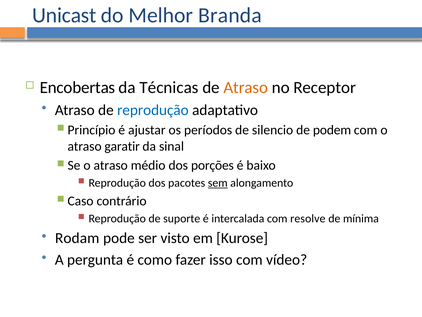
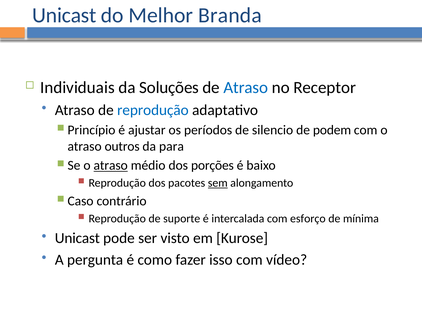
Encobertas: Encobertas -> Individuais
Técnicas: Técnicas -> Soluções
Atraso at (246, 87) colour: orange -> blue
garatir: garatir -> outros
sinal: sinal -> para
atraso at (111, 165) underline: none -> present
resolve: resolve -> esforço
Rodam at (77, 238): Rodam -> Unicast
